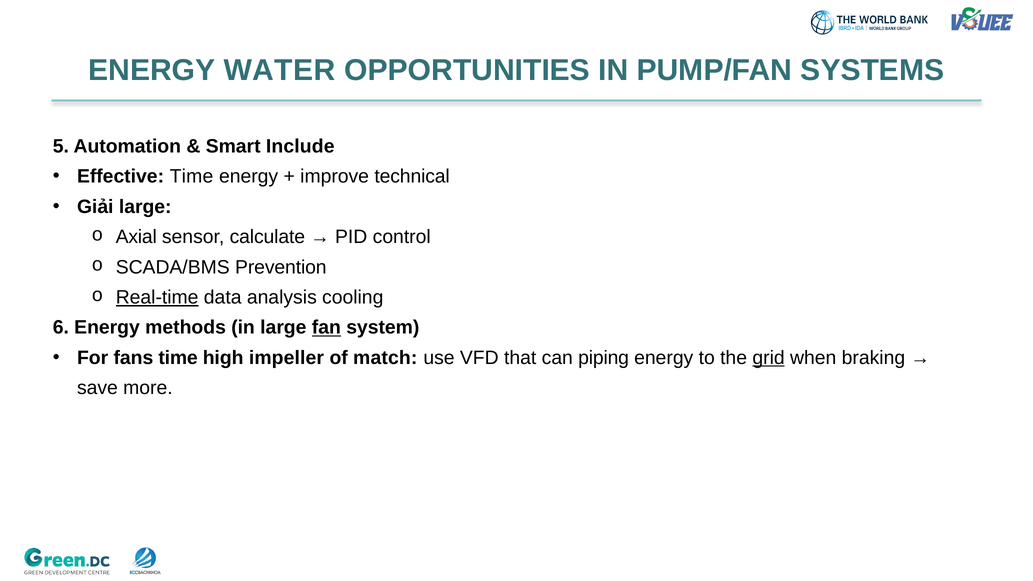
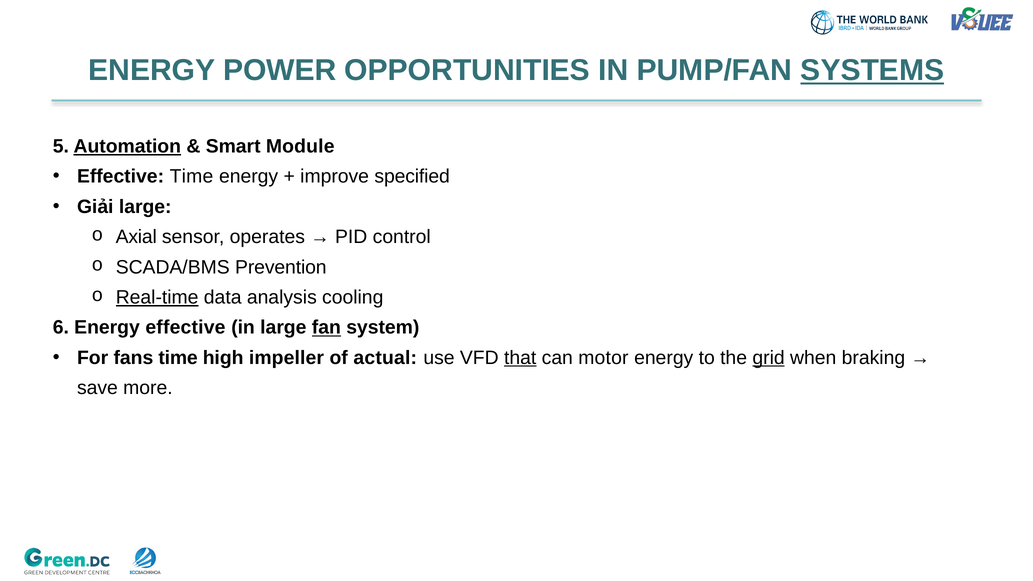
WATER: WATER -> POWER
SYSTEMS underline: none -> present
Automation underline: none -> present
Include: Include -> Module
technical: technical -> specified
calculate: calculate -> operates
Energy methods: methods -> effective
match: match -> actual
that underline: none -> present
piping: piping -> motor
